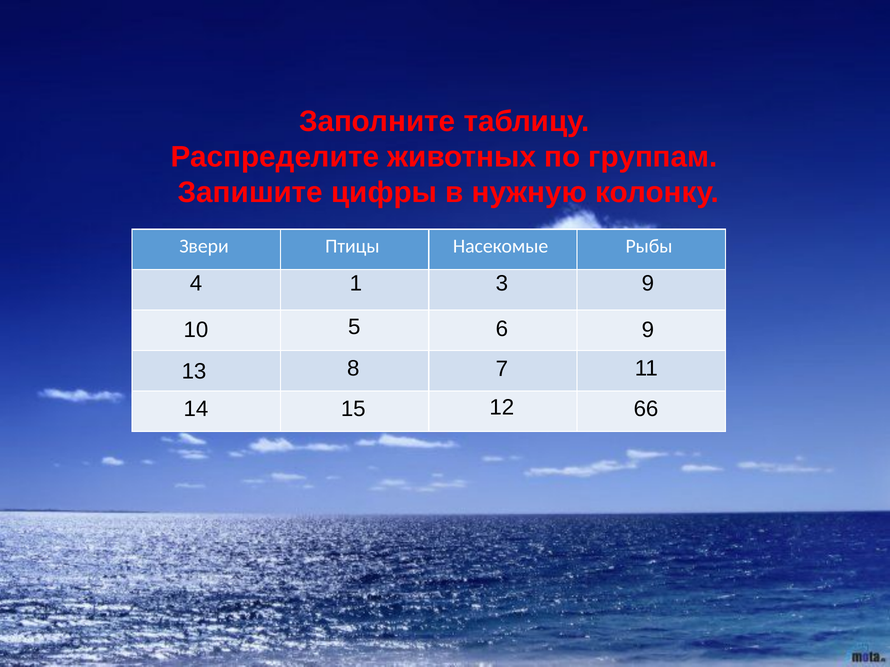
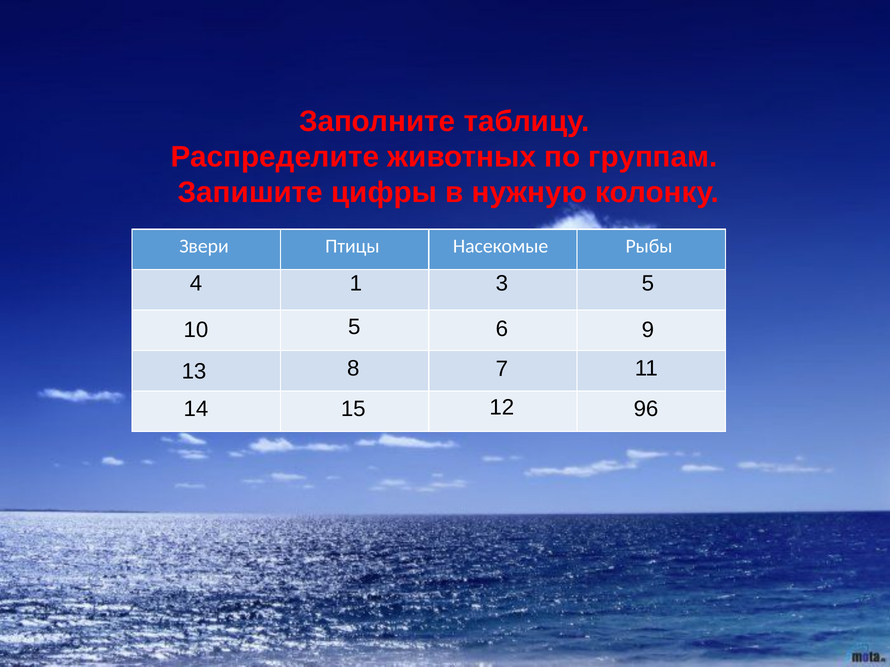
1 9: 9 -> 5
66: 66 -> 96
